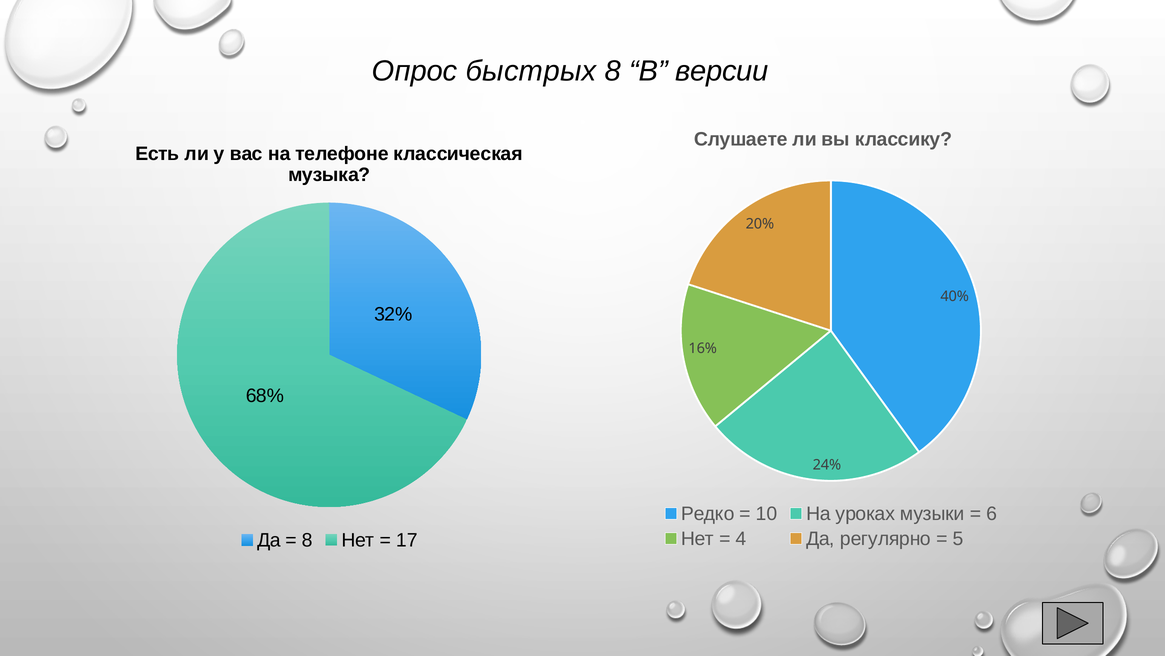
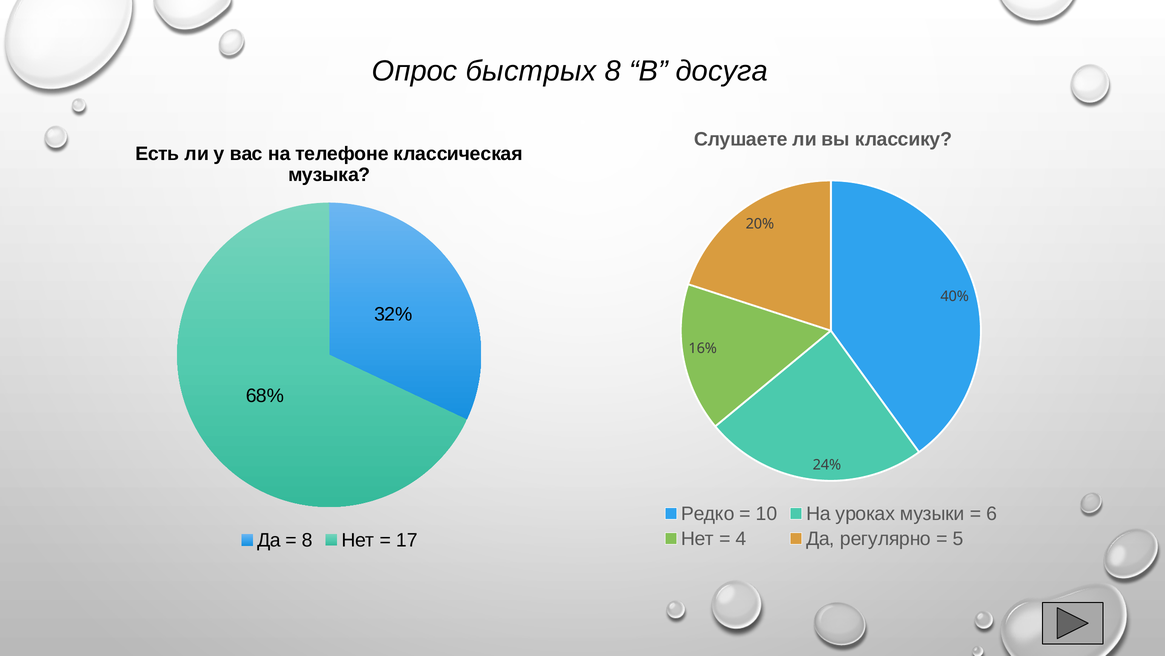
версии: версии -> досуга
